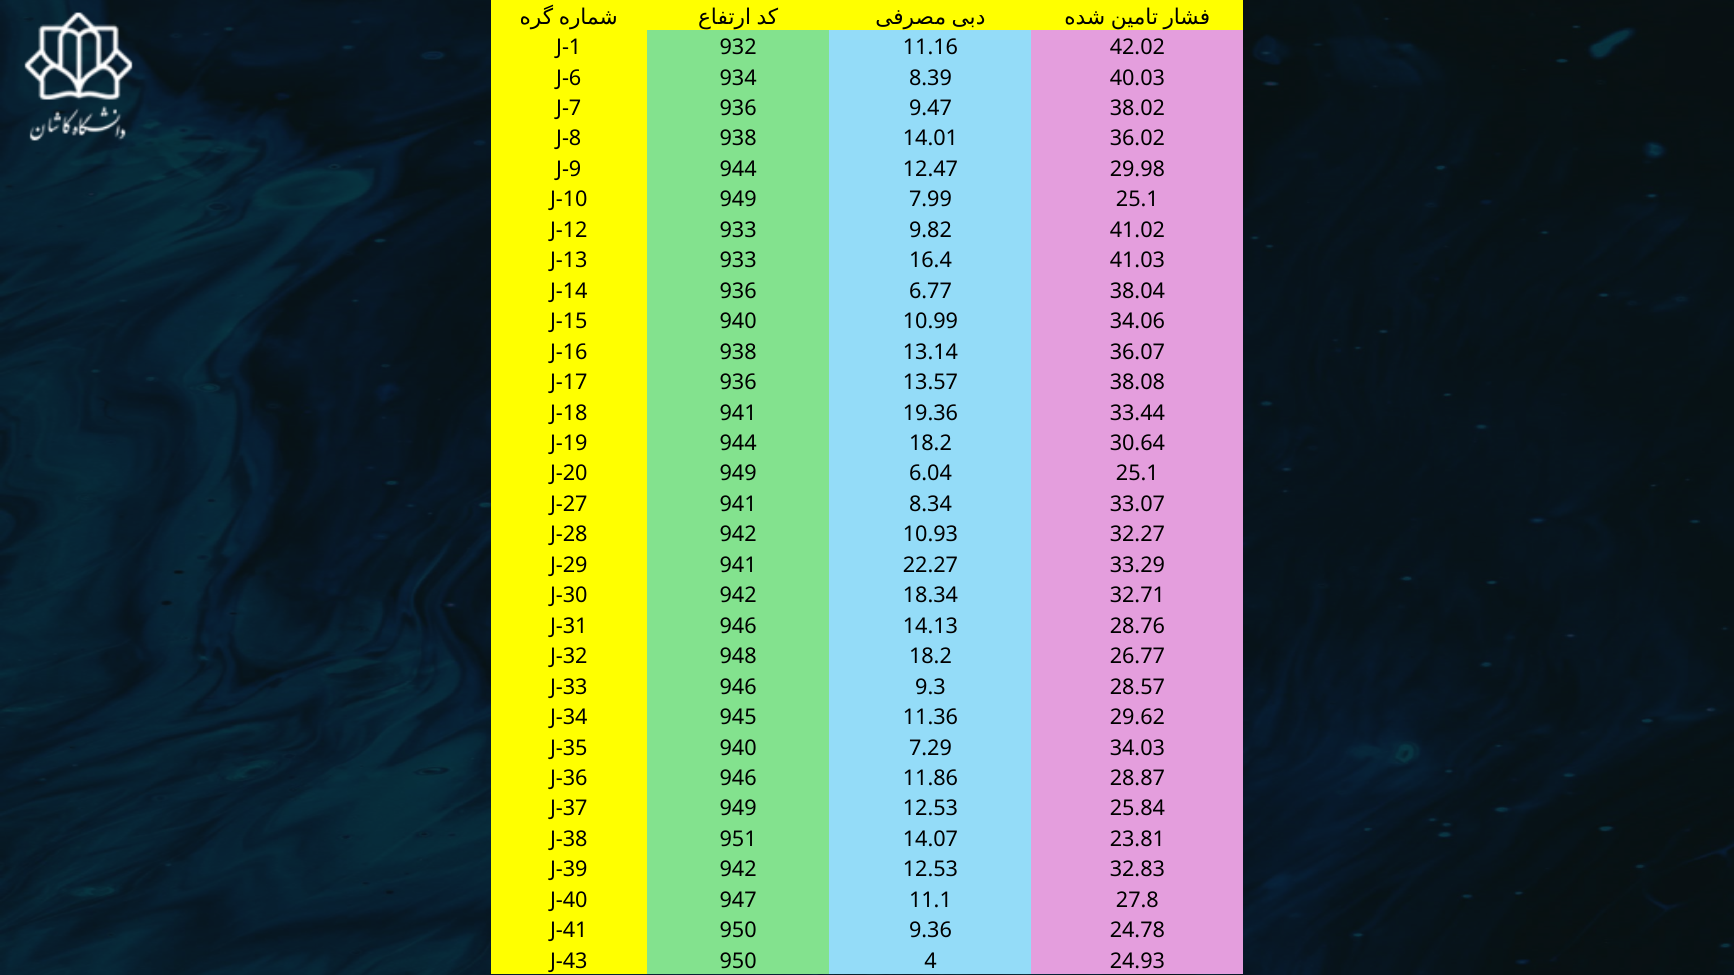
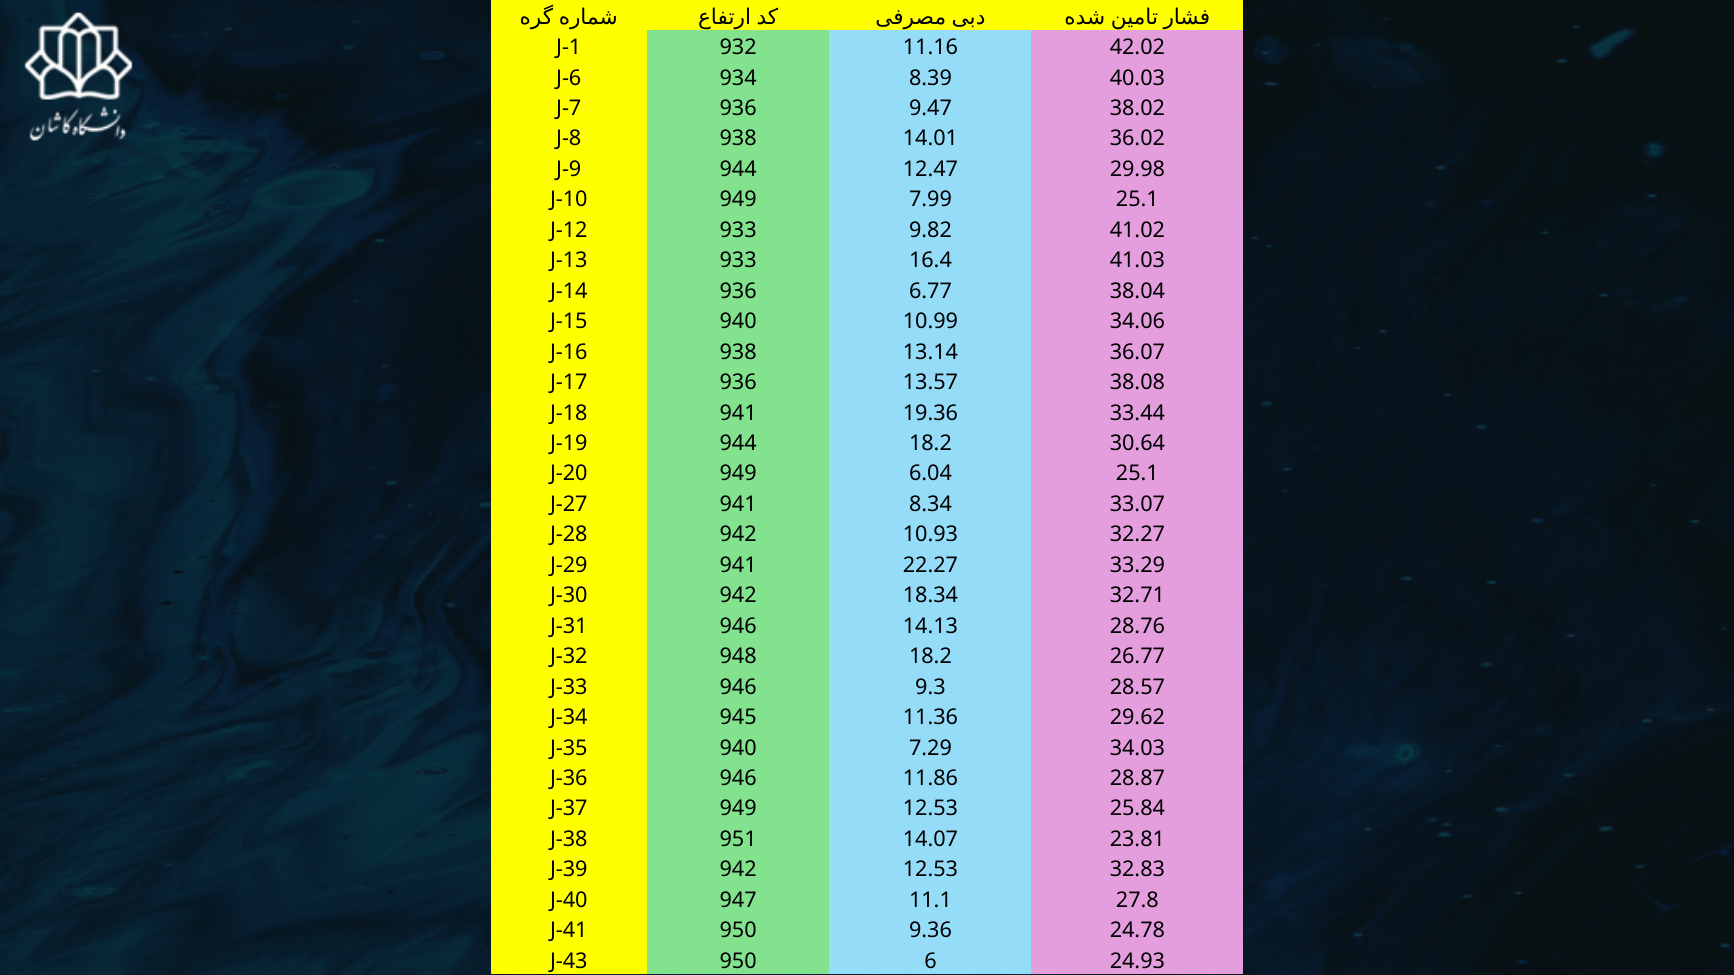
4: 4 -> 6
